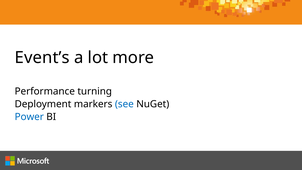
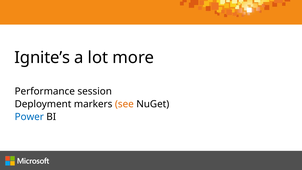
Event’s: Event’s -> Ignite’s
turning: turning -> session
see colour: blue -> orange
